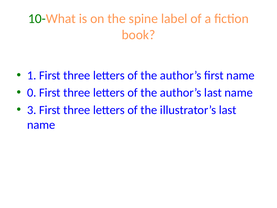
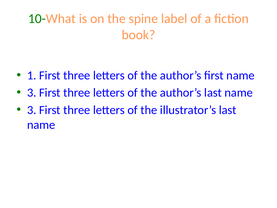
0 at (32, 93): 0 -> 3
